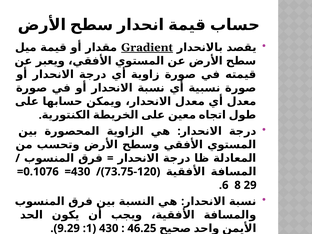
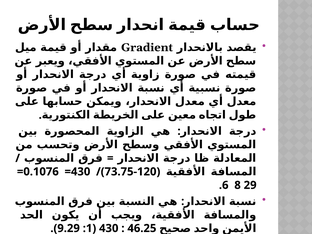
Gradient underline: present -> none
